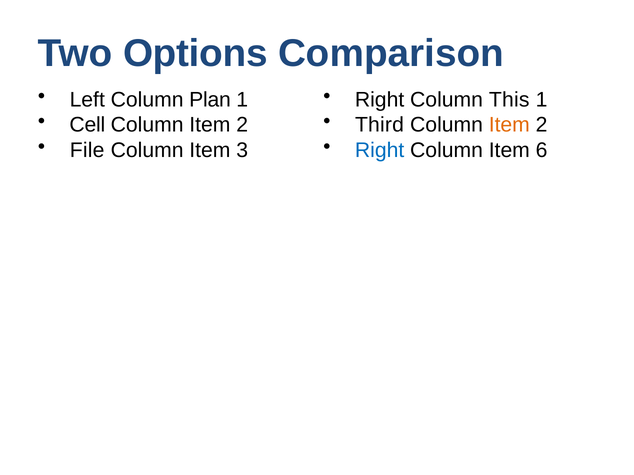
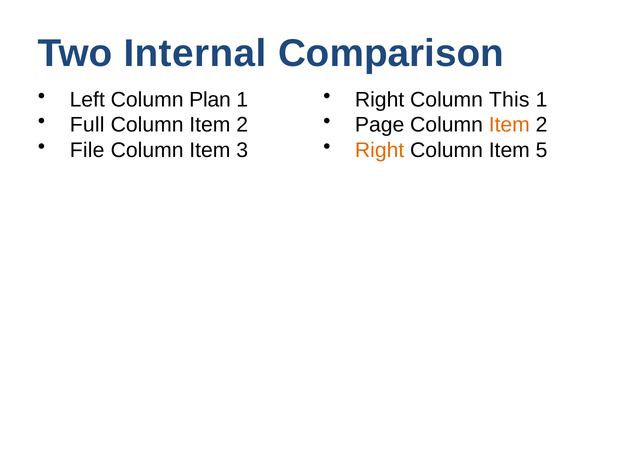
Options: Options -> Internal
Cell: Cell -> Full
Third: Third -> Page
Right at (380, 150) colour: blue -> orange
6: 6 -> 5
